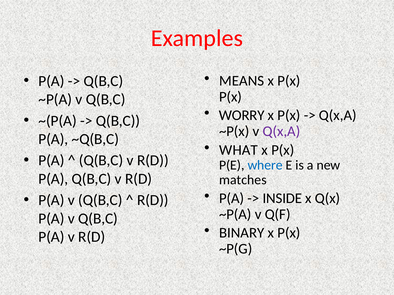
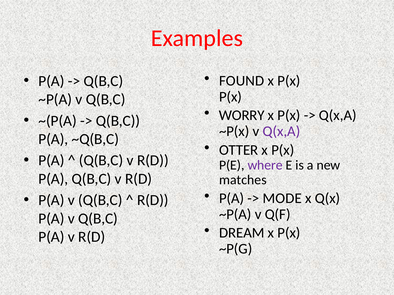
MEANS: MEANS -> FOUND
WHAT: WHAT -> OTTER
where colour: blue -> purple
INSIDE: INSIDE -> MODE
BINARY: BINARY -> DREAM
